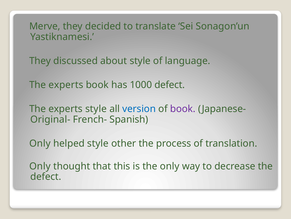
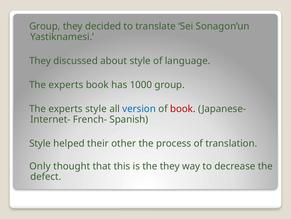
Merve at (45, 26): Merve -> Group
1000 defect: defect -> group
book at (183, 109) colour: purple -> red
Original-: Original- -> Internet-
Only at (40, 143): Only -> Style
helped style: style -> their
the only: only -> they
